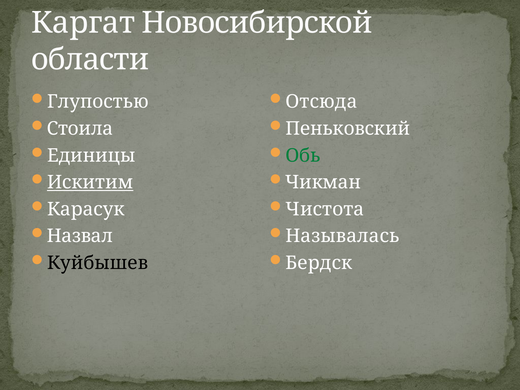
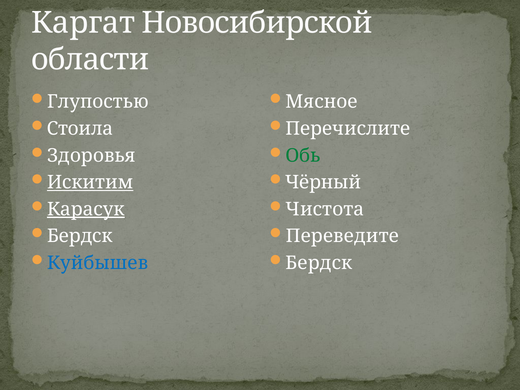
Отсюда: Отсюда -> Мясное
Пеньковский: Пеньковский -> Перечислите
Единицы: Единицы -> Здоровья
Чикман: Чикман -> Чёрный
Карасук underline: none -> present
Назвал at (80, 236): Назвал -> Бердск
Называлась: Называлась -> Переведите
Куйбышев colour: black -> blue
